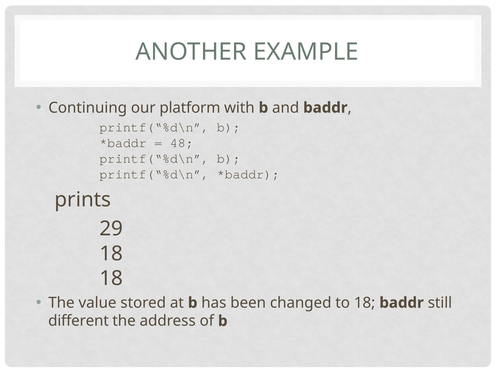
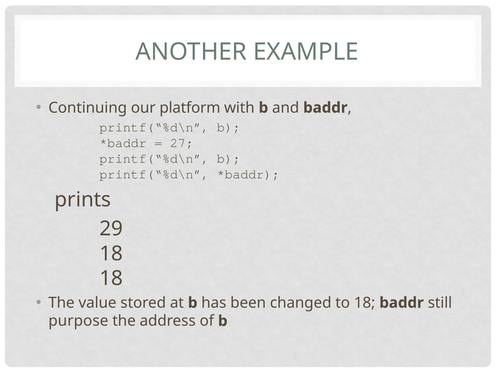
48: 48 -> 27
different: different -> purpose
